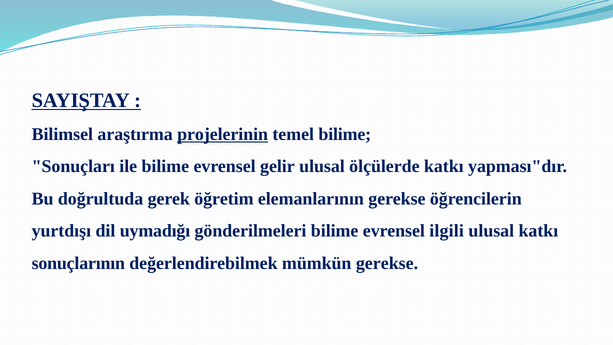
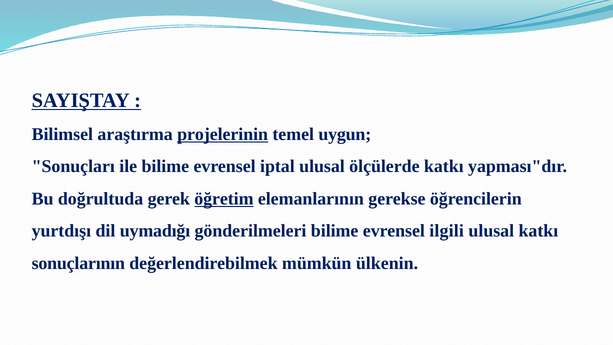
temel bilime: bilime -> uygun
gelir: gelir -> iptal
öğretim underline: none -> present
mümkün gerekse: gerekse -> ülkenin
